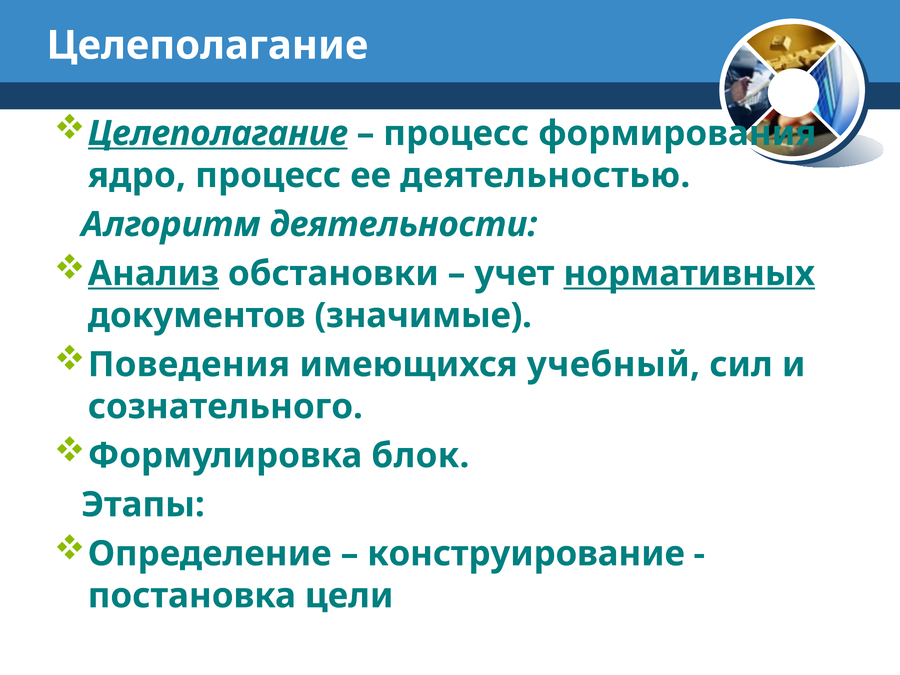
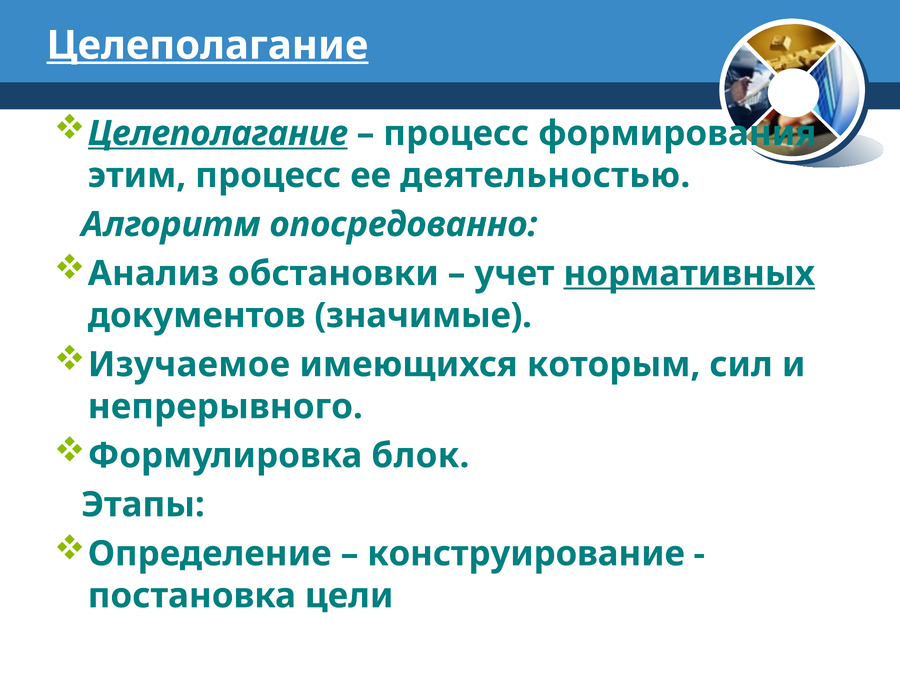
Целеполагание at (207, 45) underline: none -> present
ядро: ядро -> этим
деятельности: деятельности -> опосредованно
Анализ underline: present -> none
Поведения: Поведения -> Изучаемое
учебный: учебный -> которым
сознательного: сознательного -> непрерывного
